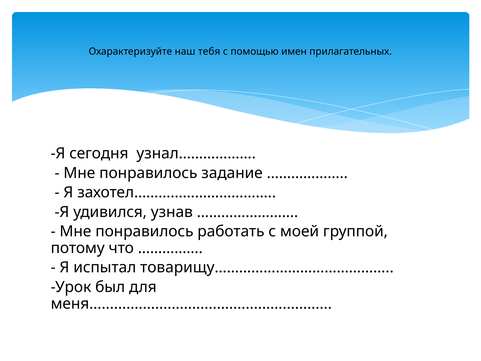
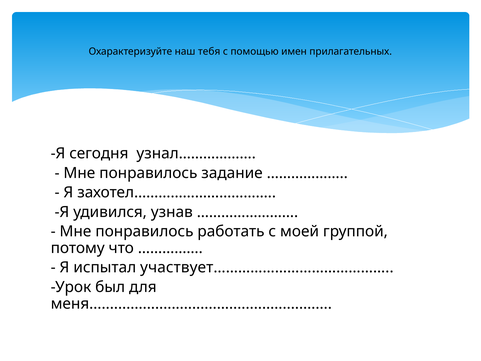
товарищу……………………………………: товарищу…………………………………… -> участвует……………………………………
